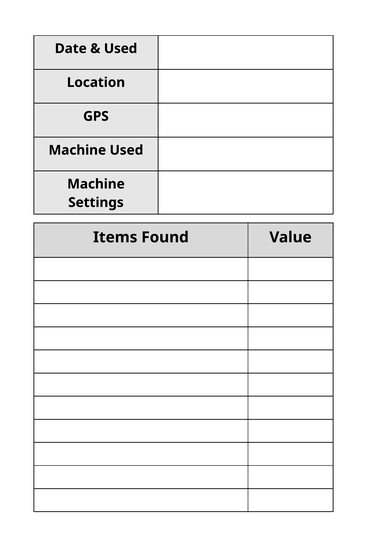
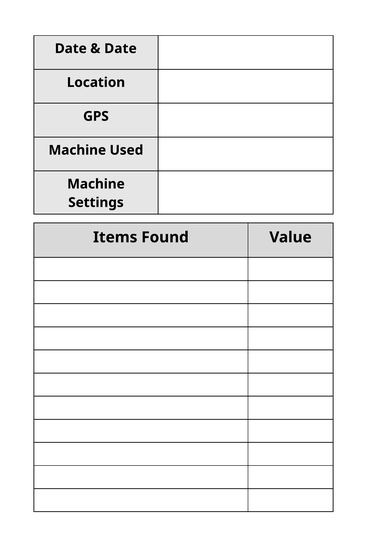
Used at (121, 49): Used -> Date
